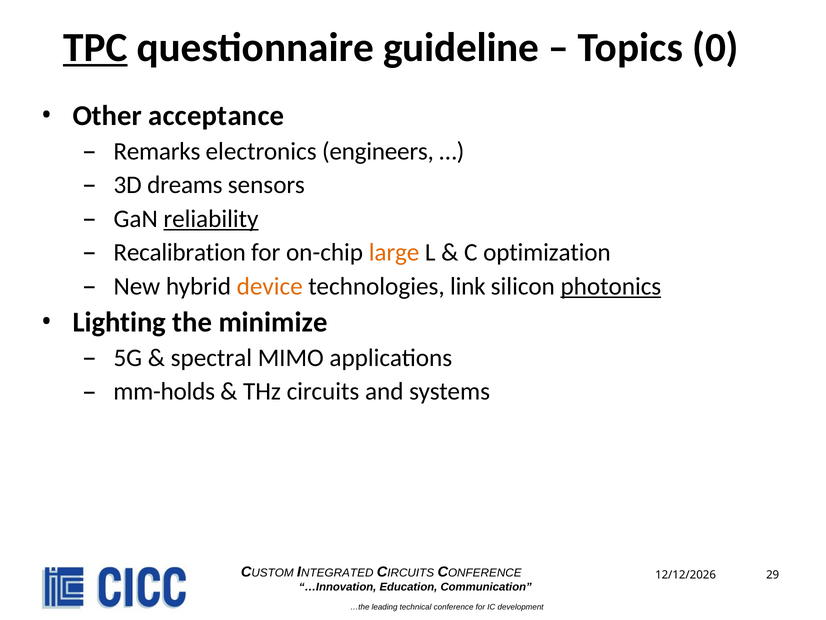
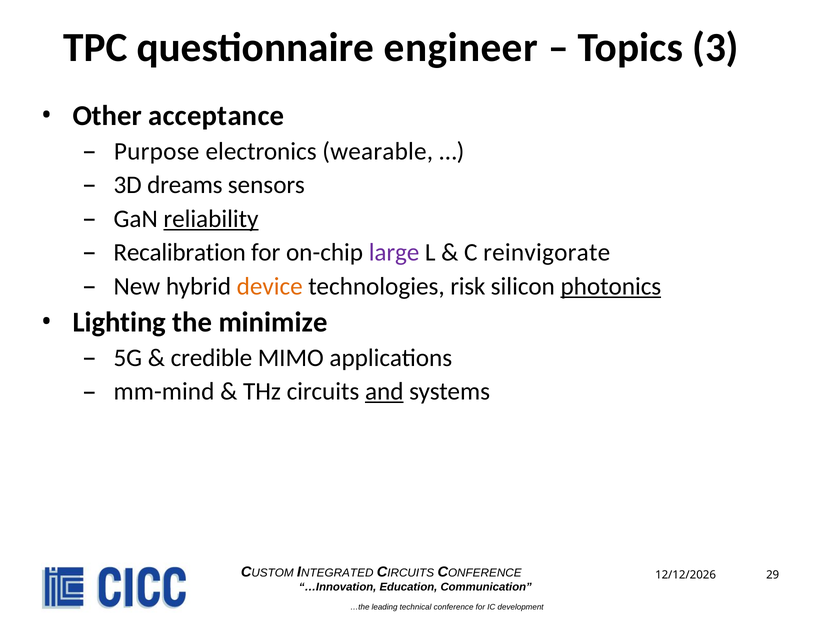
TPC underline: present -> none
guideline: guideline -> engineer
0: 0 -> 3
Remarks: Remarks -> Purpose
engineers: engineers -> wearable
large colour: orange -> purple
optimization: optimization -> reinvigorate
link: link -> risk
spectral: spectral -> credible
mm-holds: mm-holds -> mm-mind
and underline: none -> present
